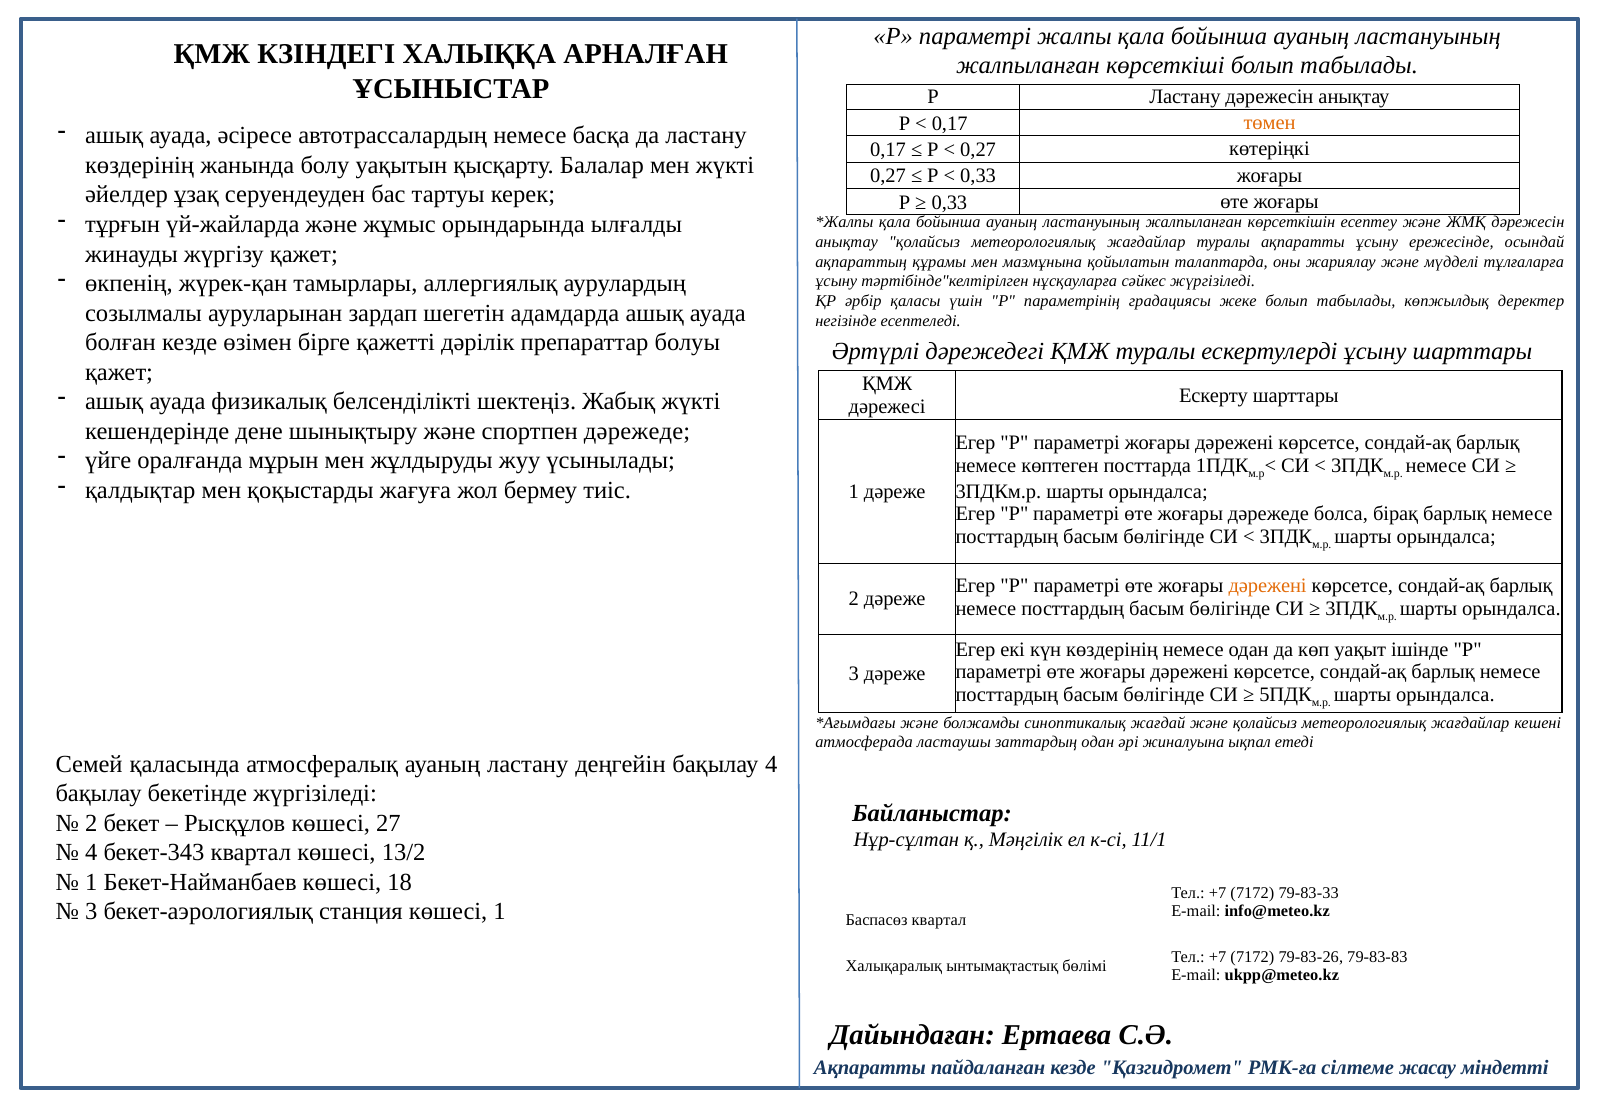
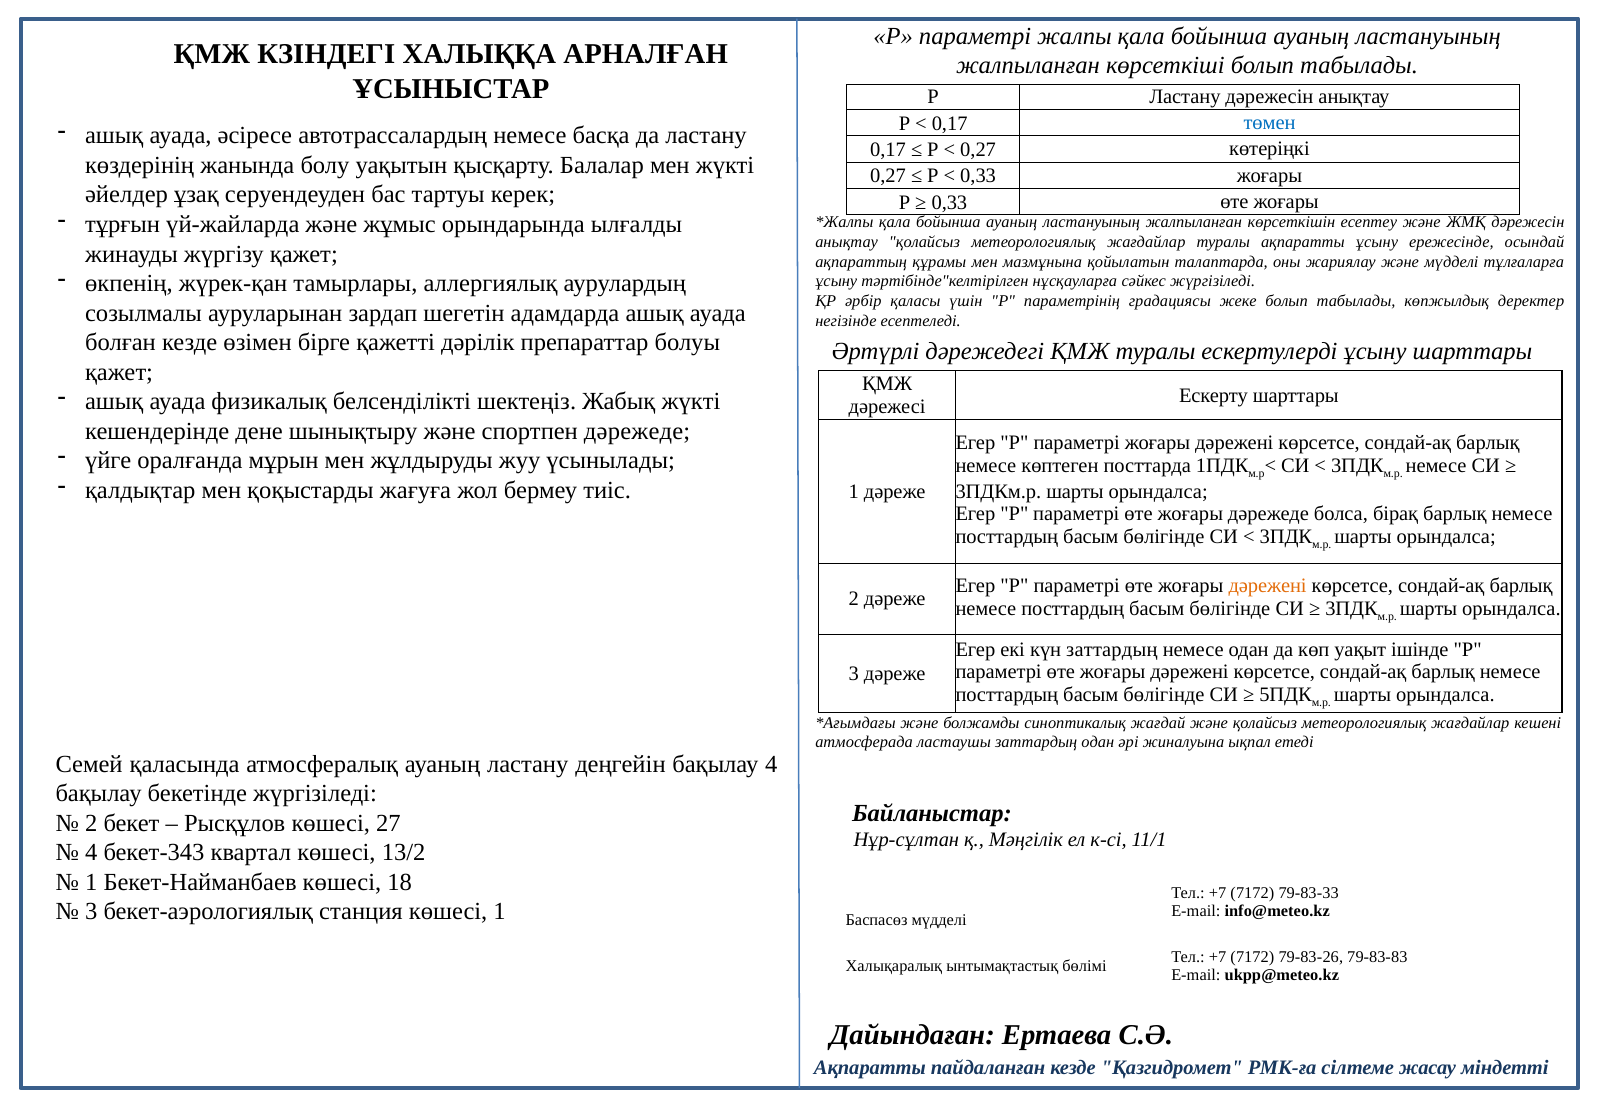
төмен colour: orange -> blue
күн көздерінің: көздерінің -> заттардың
Баспасөз квартал: квартал -> мүдделі
